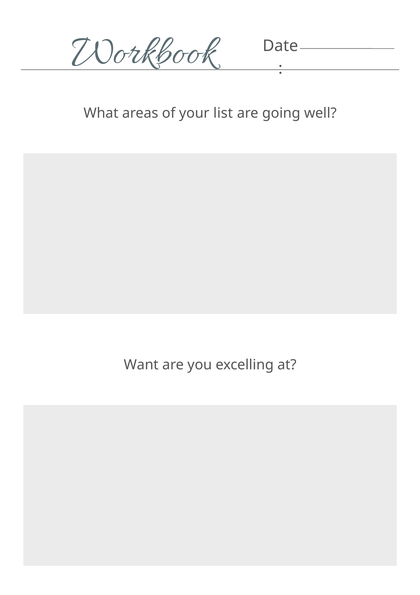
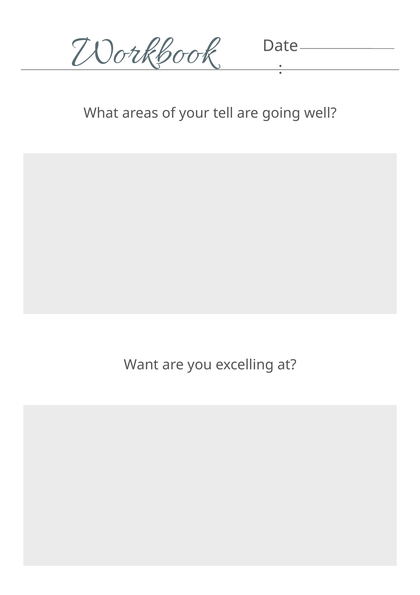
list: list -> tell
